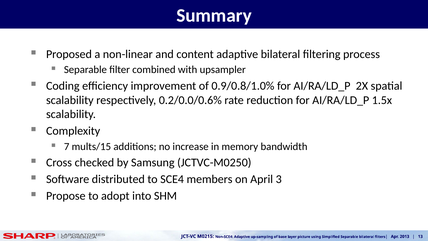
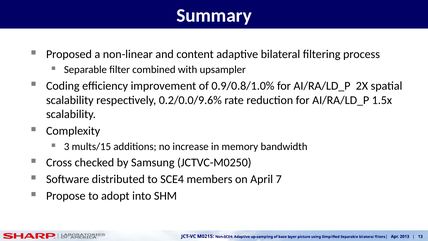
0.2/0.0/0.6%: 0.2/0.0/0.6% -> 0.2/0.0/9.6%
7: 7 -> 3
3: 3 -> 7
